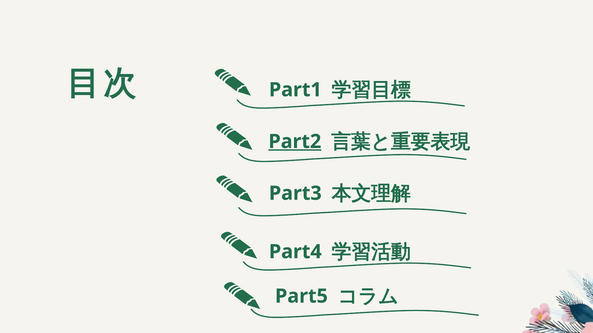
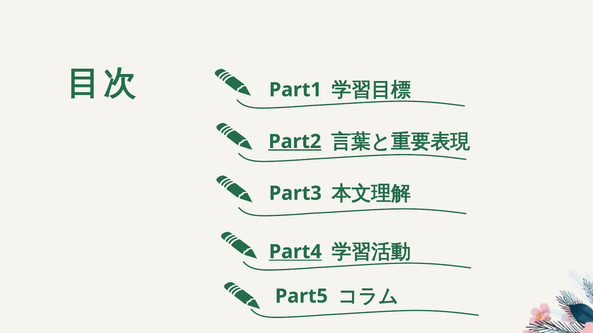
Part4 underline: none -> present
